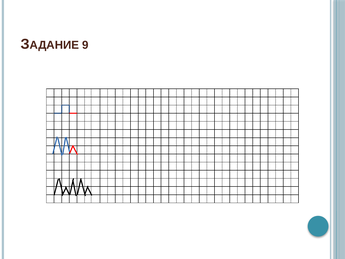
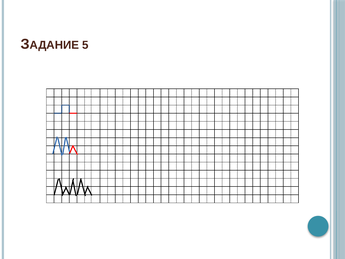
9: 9 -> 5
